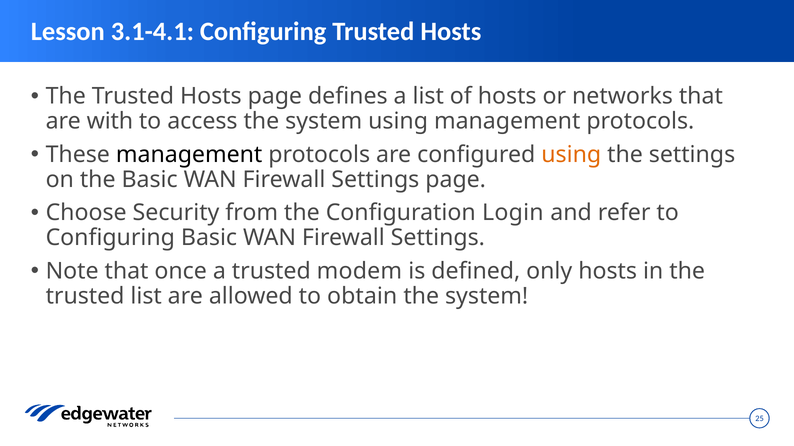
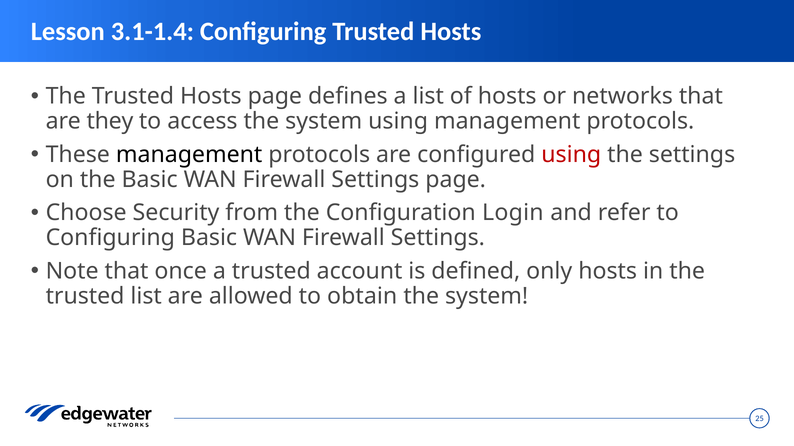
3.1-4.1: 3.1-4.1 -> 3.1-1.4
with: with -> they
using at (571, 155) colour: orange -> red
modem: modem -> account
